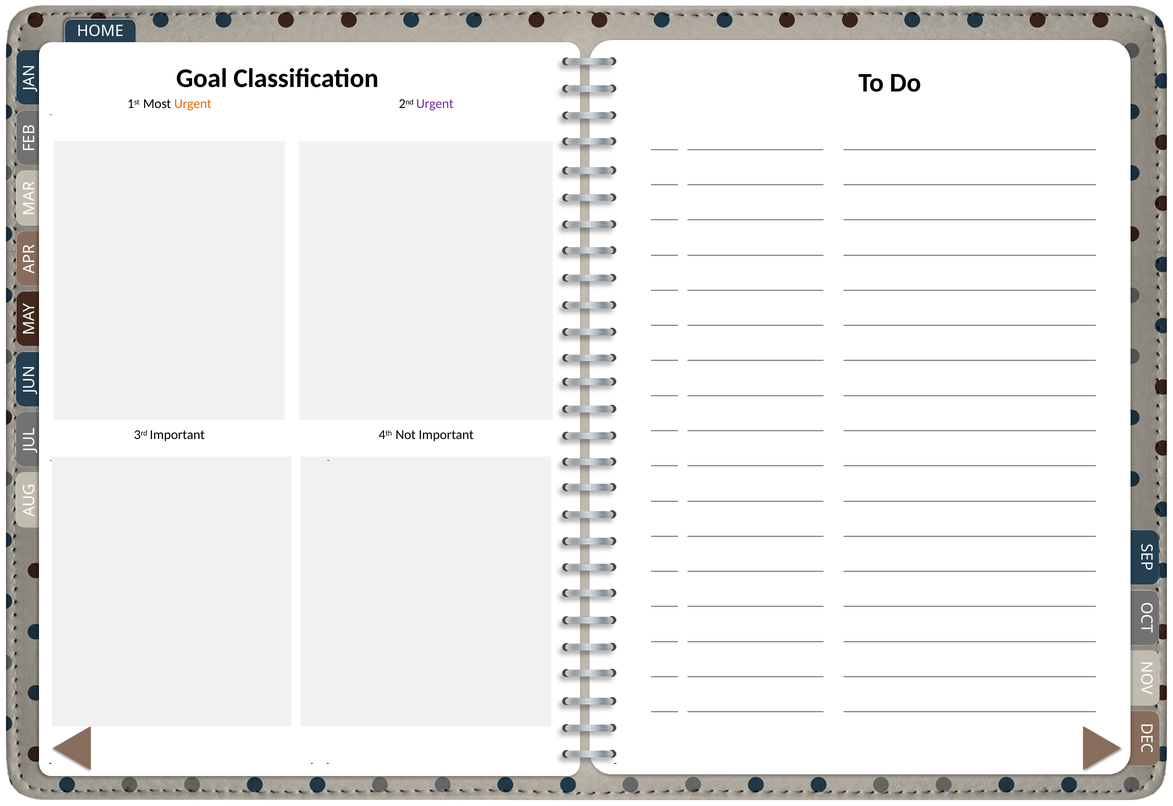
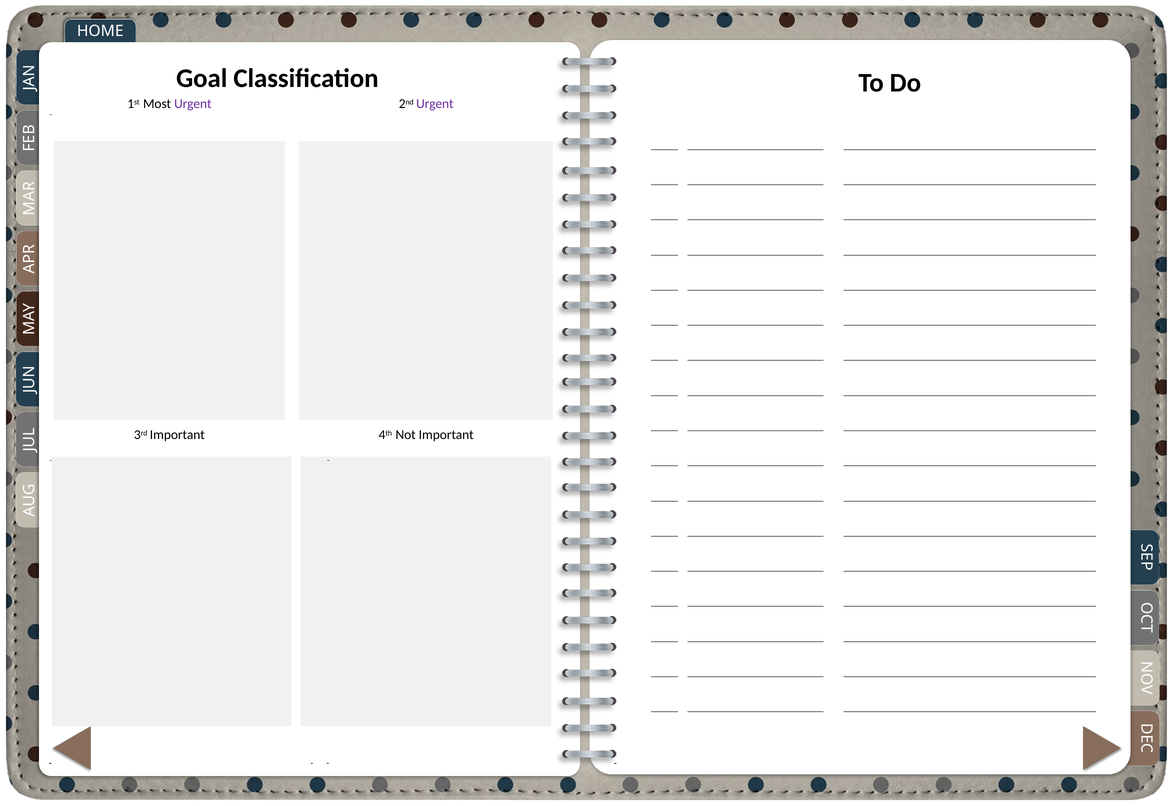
Urgent at (193, 104) colour: orange -> purple
